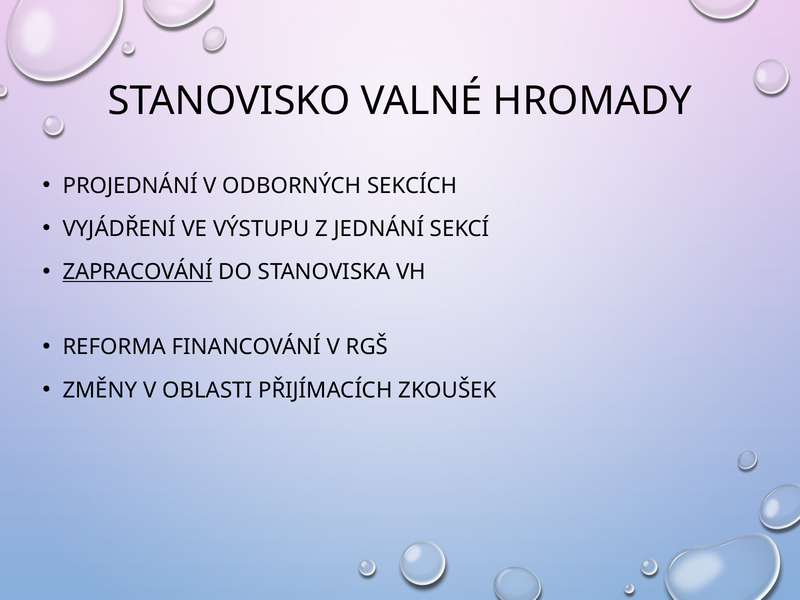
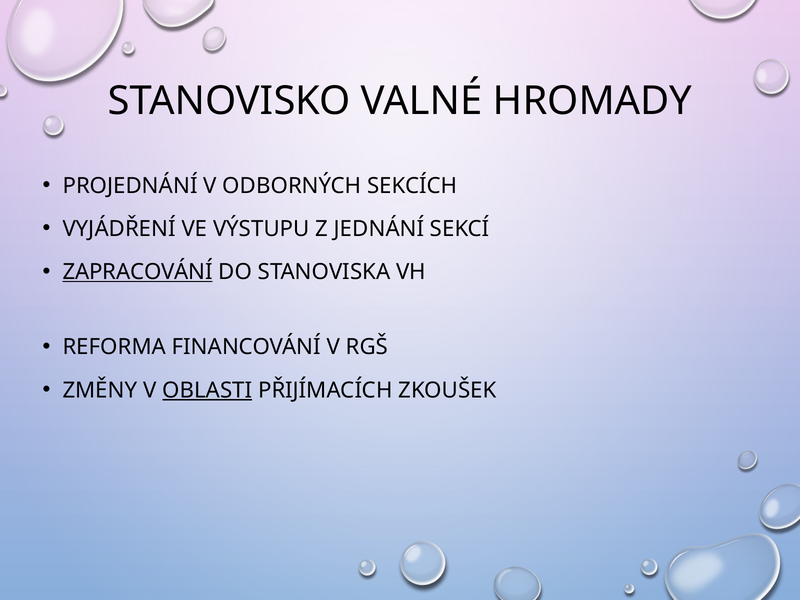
OBLASTI underline: none -> present
